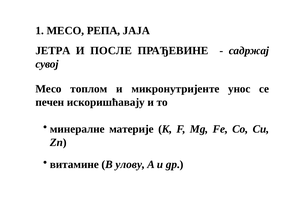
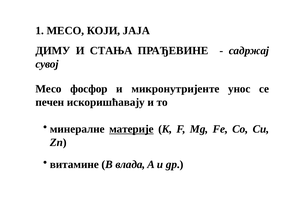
РЕПА: РЕПА -> КОЈИ
ЈЕТРА: ЈЕТРА -> ДИМУ
ПОСЛЕ: ПОСЛЕ -> СТАЊА
топлoм: топлoм -> фосфор
материје underline: none -> present
улову: улову -> владa
